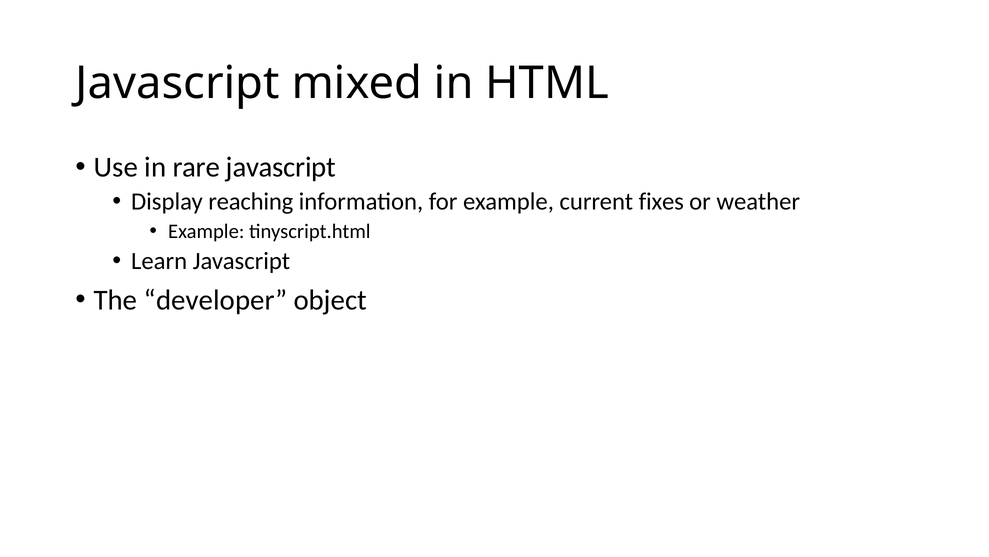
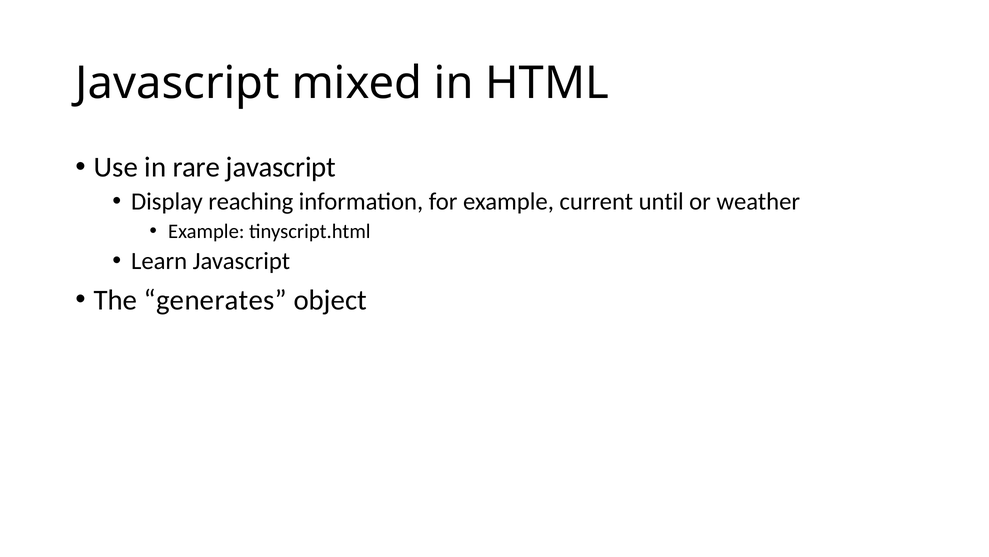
fixes: fixes -> until
developer: developer -> generates
